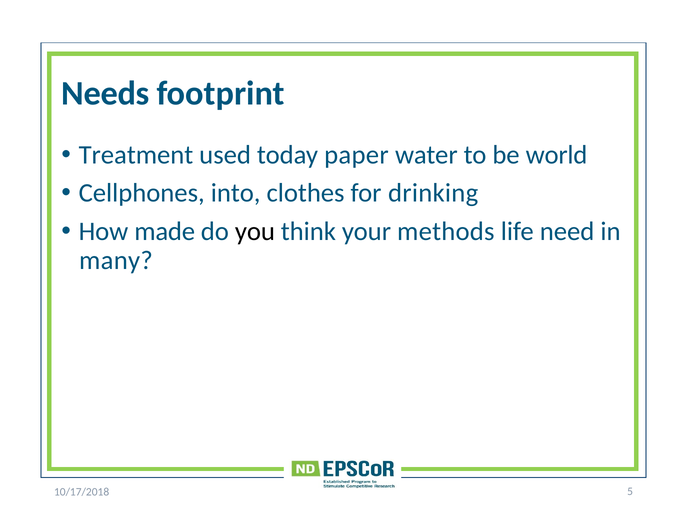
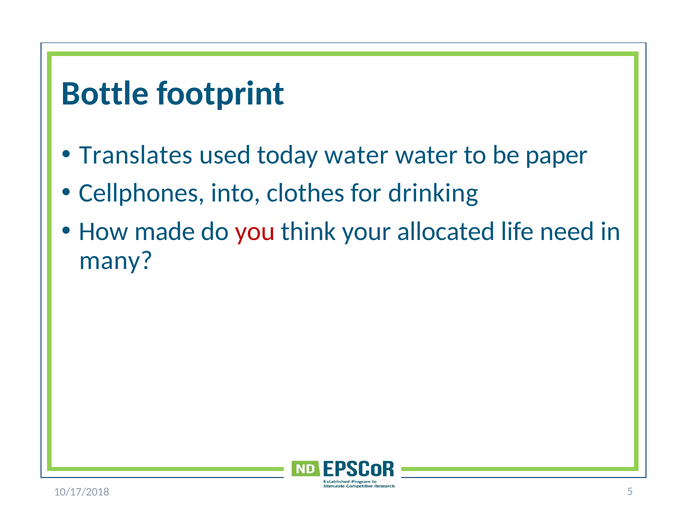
Needs: Needs -> Bottle
Treatment: Treatment -> Translates
today paper: paper -> water
world: world -> paper
you colour: black -> red
methods: methods -> allocated
